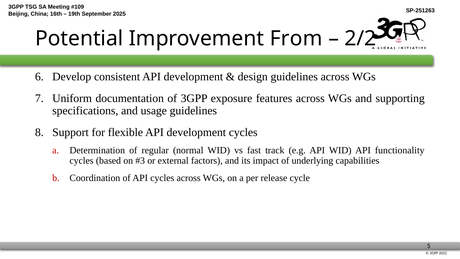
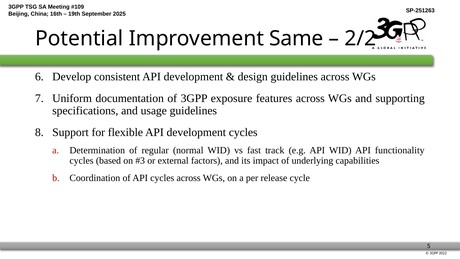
From: From -> Same
